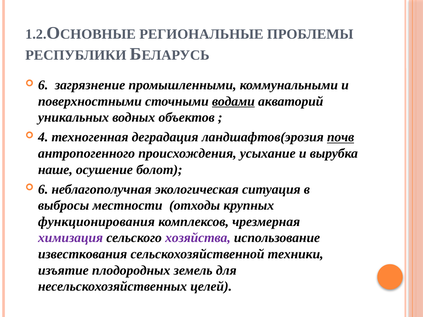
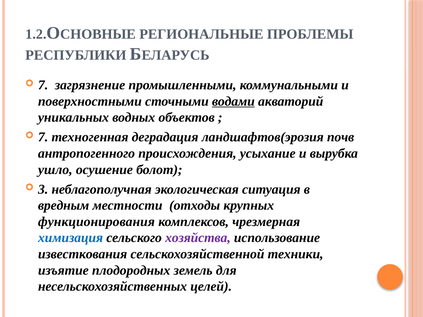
6 at (43, 85): 6 -> 7
4 at (43, 137): 4 -> 7
почв underline: present -> none
наше: наше -> ушло
6 at (43, 189): 6 -> 3
выбросы: выбросы -> вредным
химизация colour: purple -> blue
